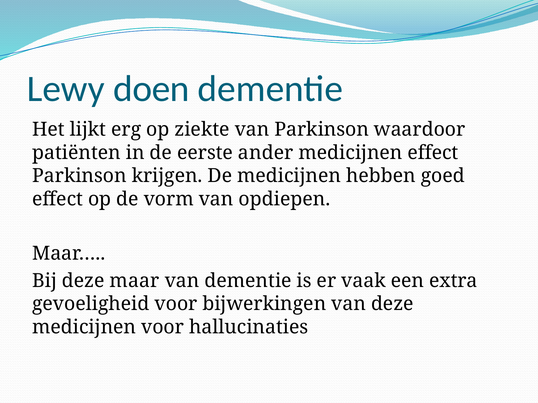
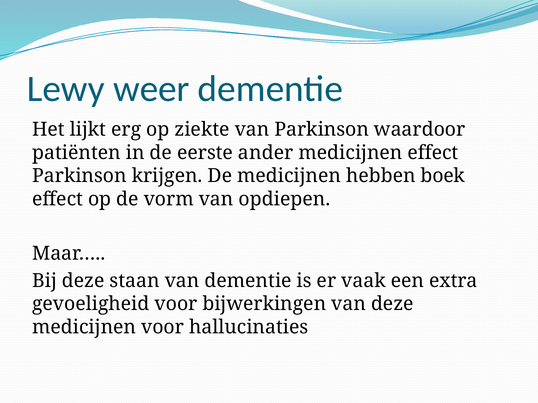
doen: doen -> weer
goed: goed -> boek
maar: maar -> staan
